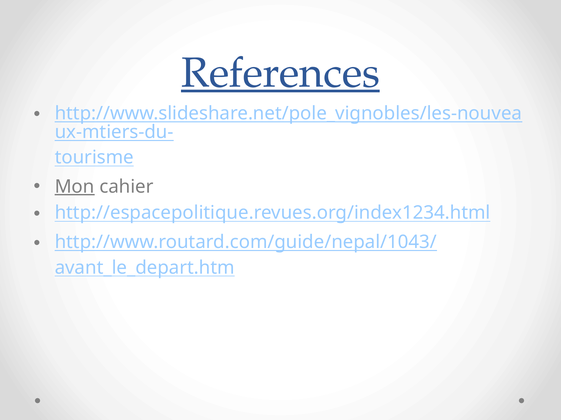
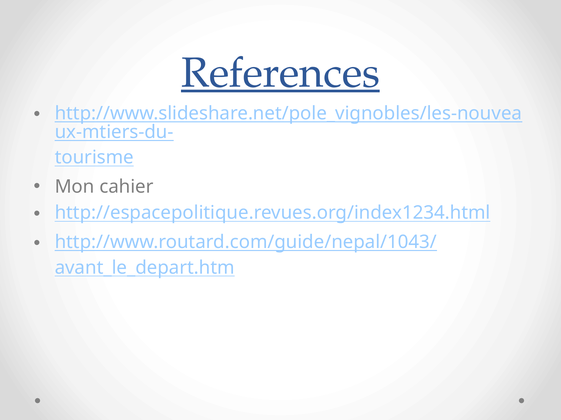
Mon underline: present -> none
